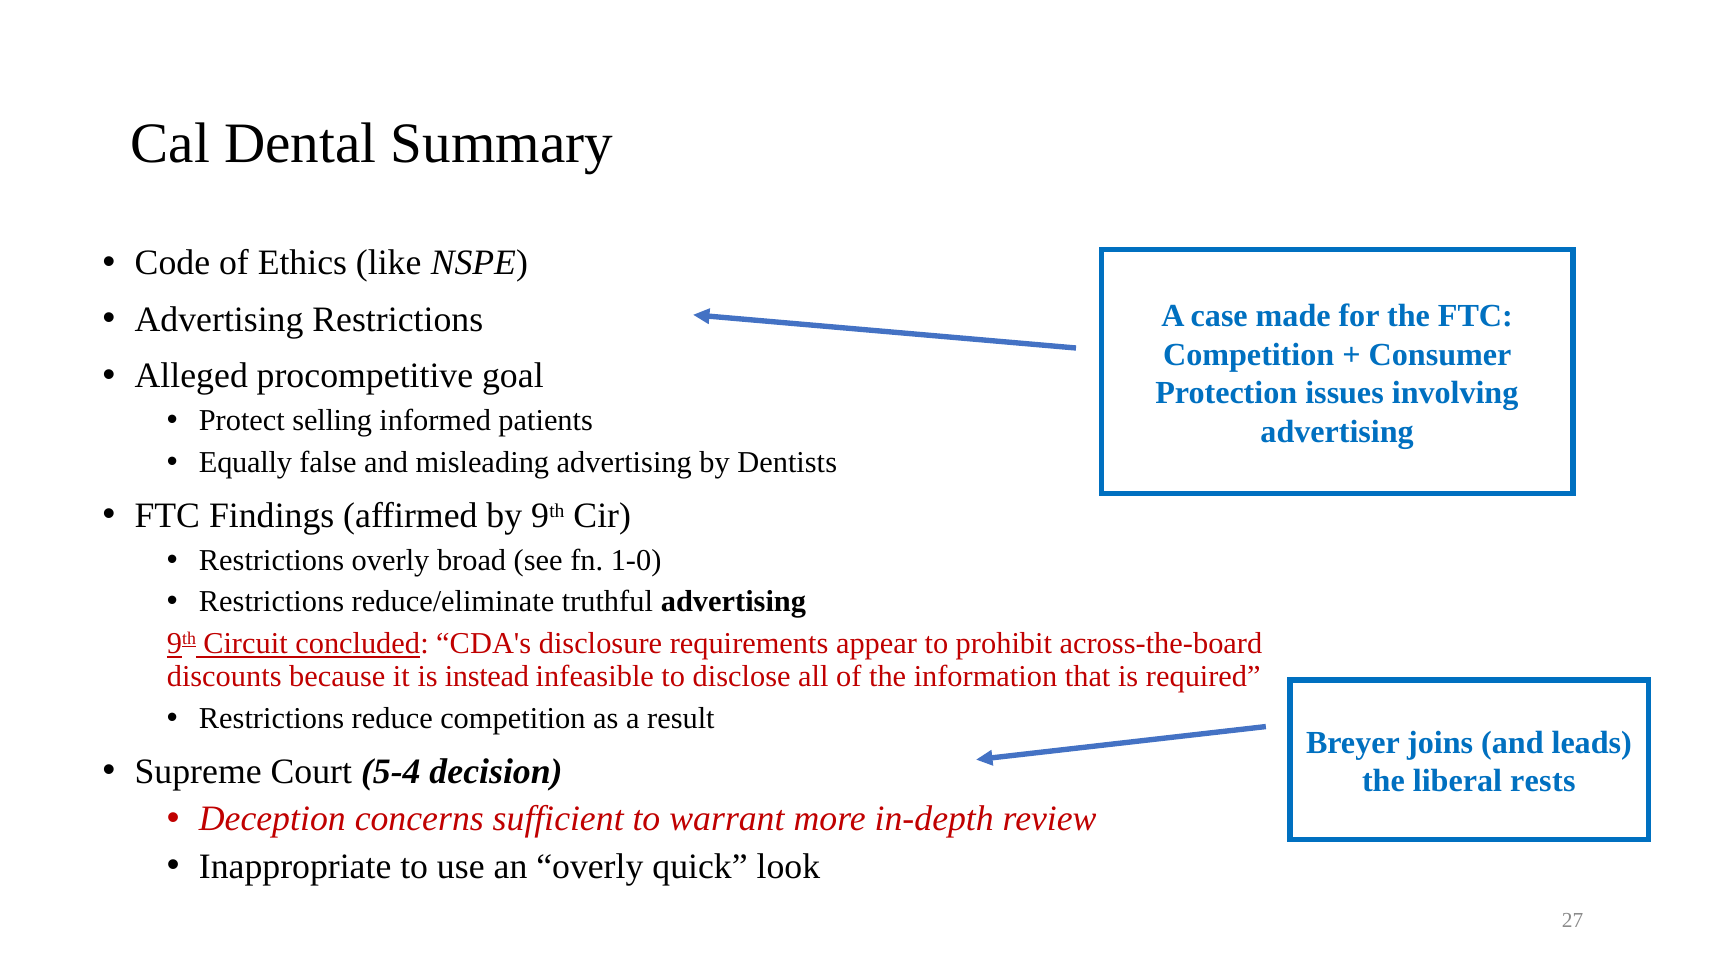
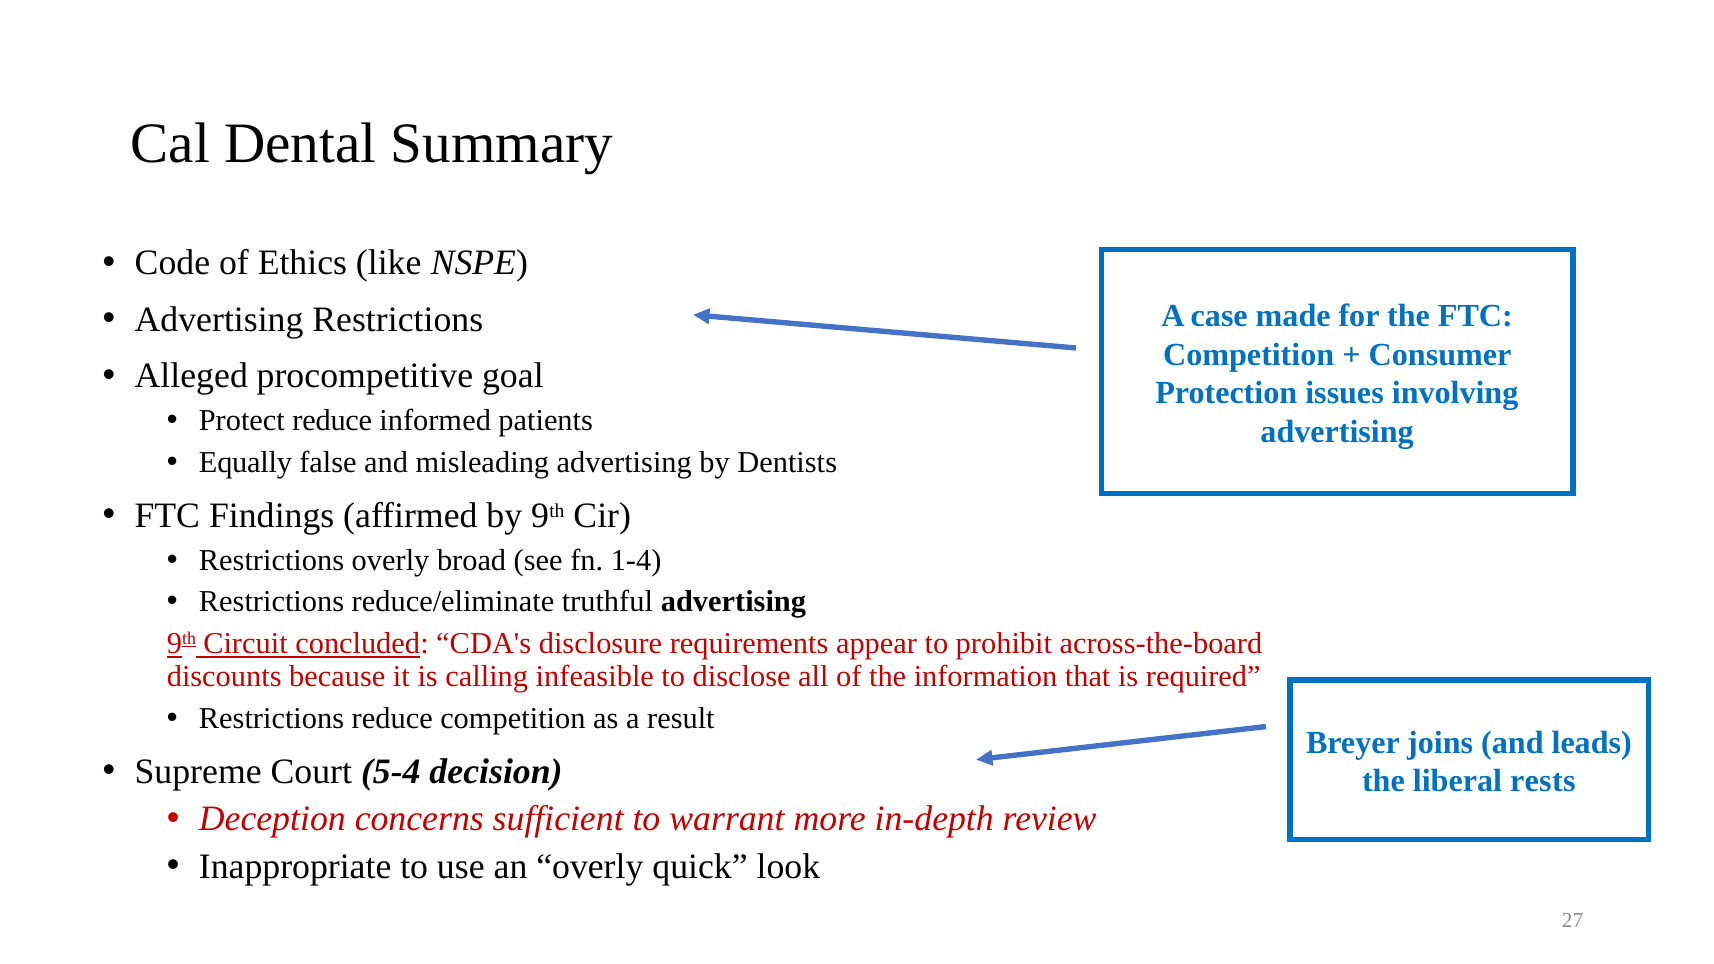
Protect selling: selling -> reduce
1-0: 1-0 -> 1-4
instead: instead -> calling
